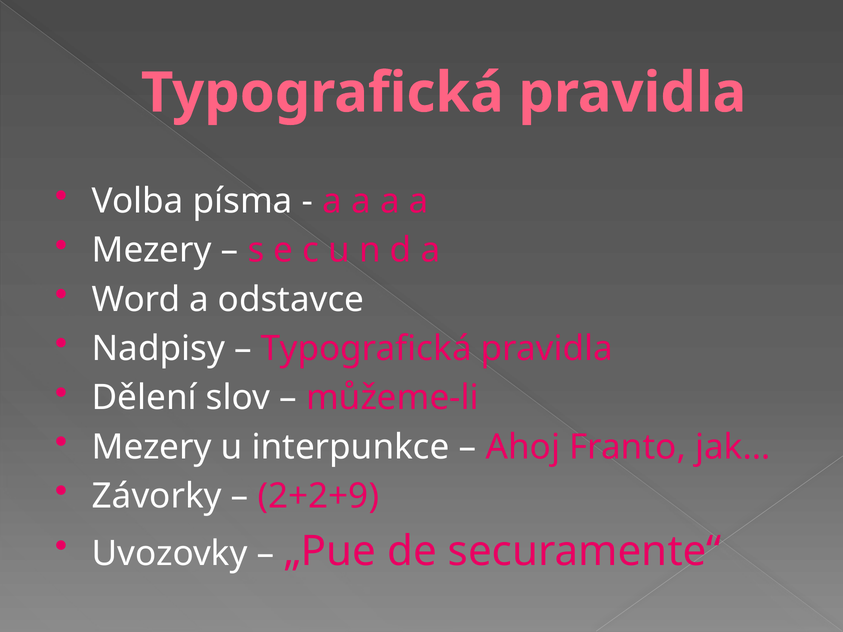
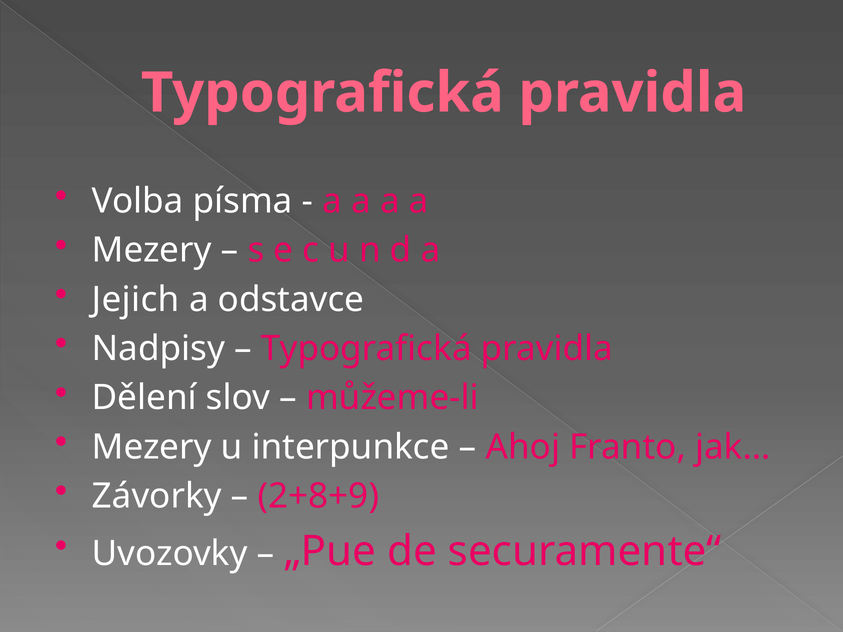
Word: Word -> Jejich
2+2+9: 2+2+9 -> 2+8+9
